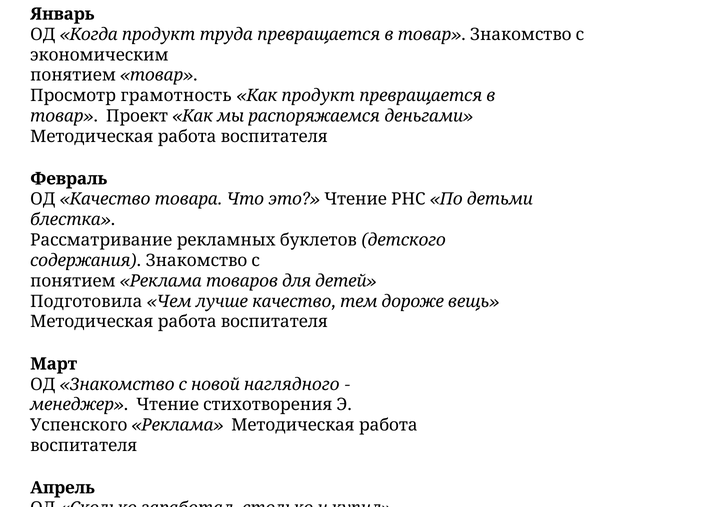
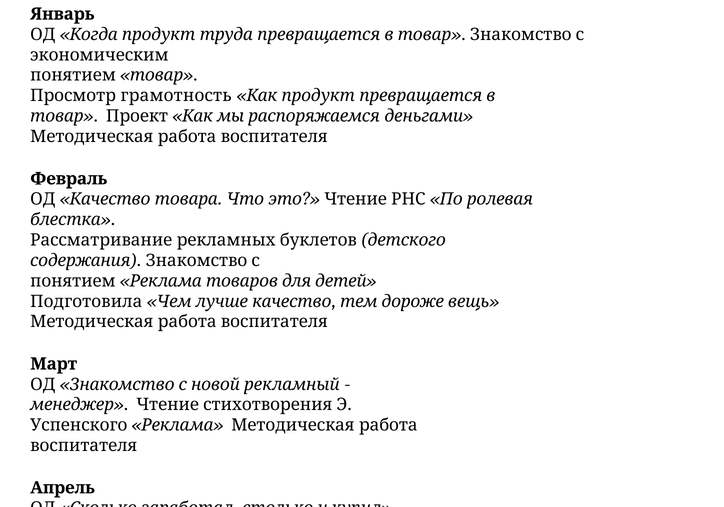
детьми: детьми -> ролевая
новой наглядного: наглядного -> рекламный
